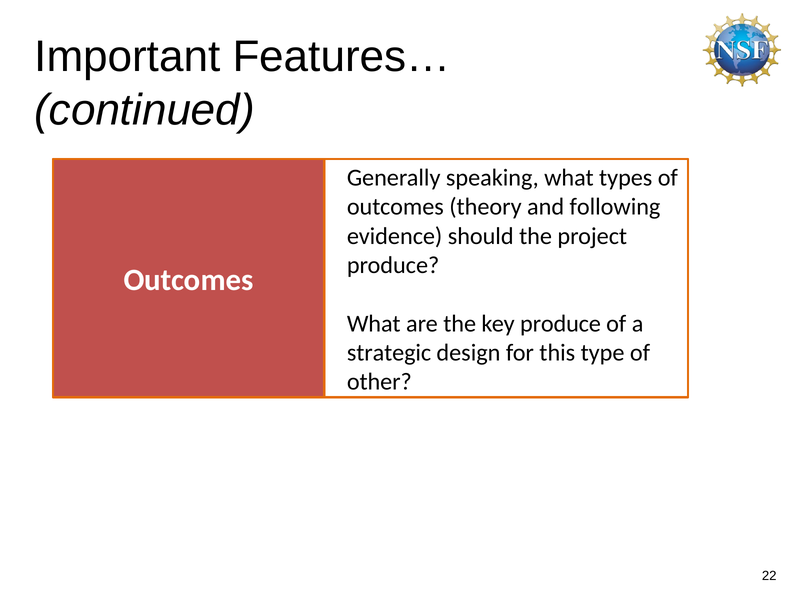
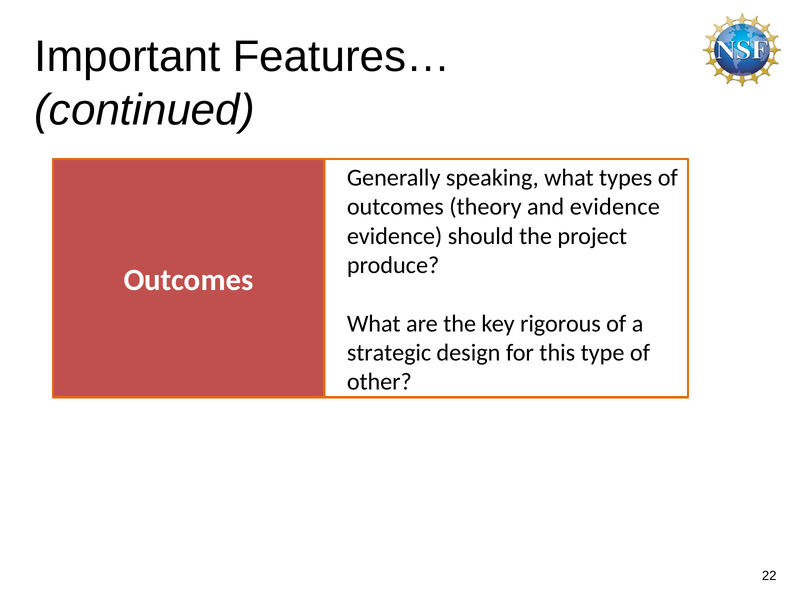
and following: following -> evidence
key produce: produce -> rigorous
